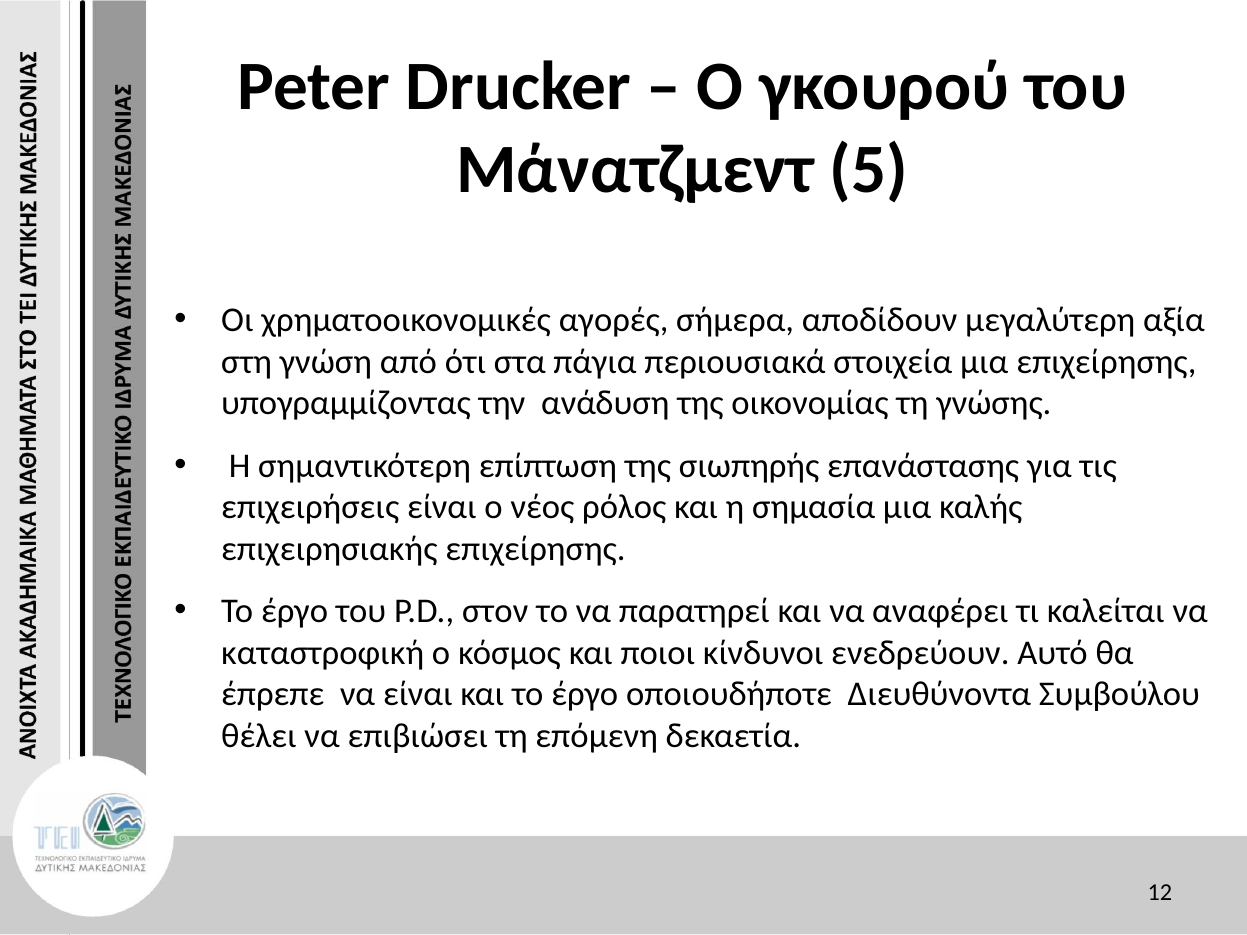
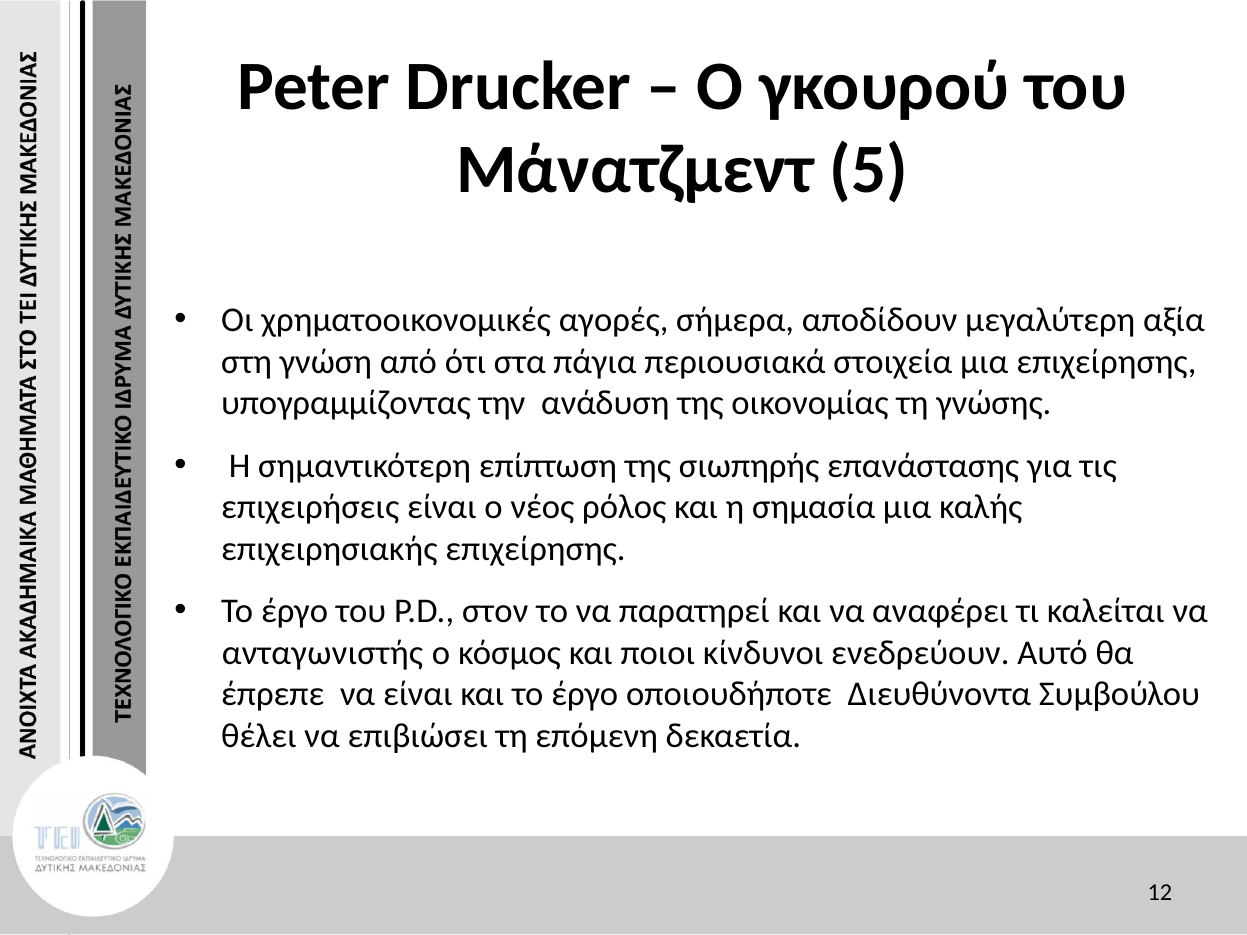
καταστροφική: καταστροφική -> ανταγωνιστής
